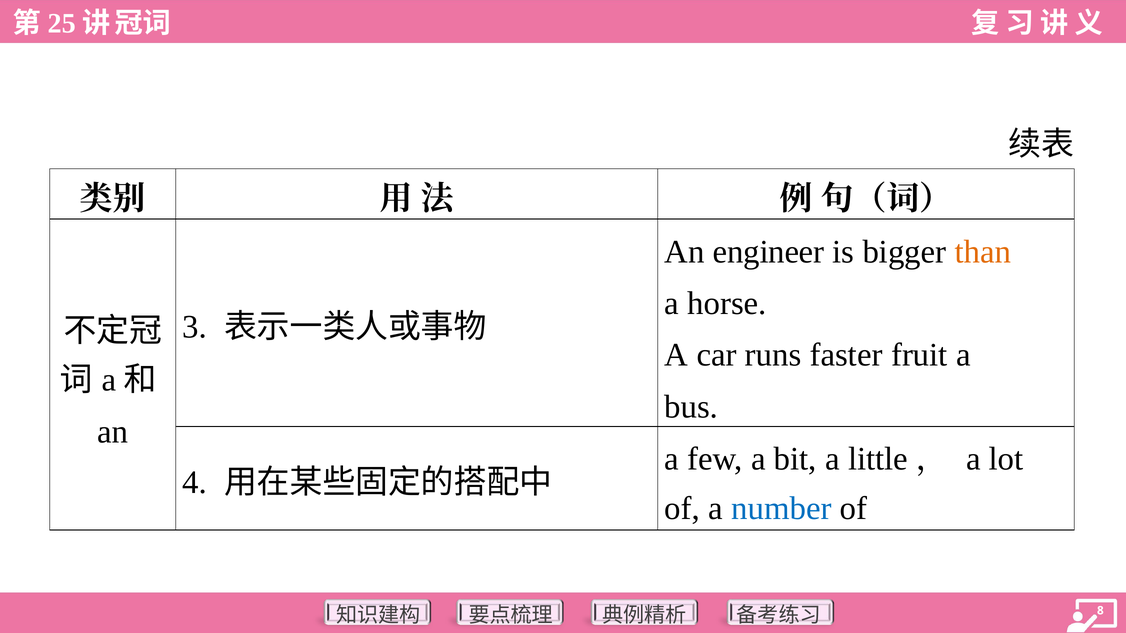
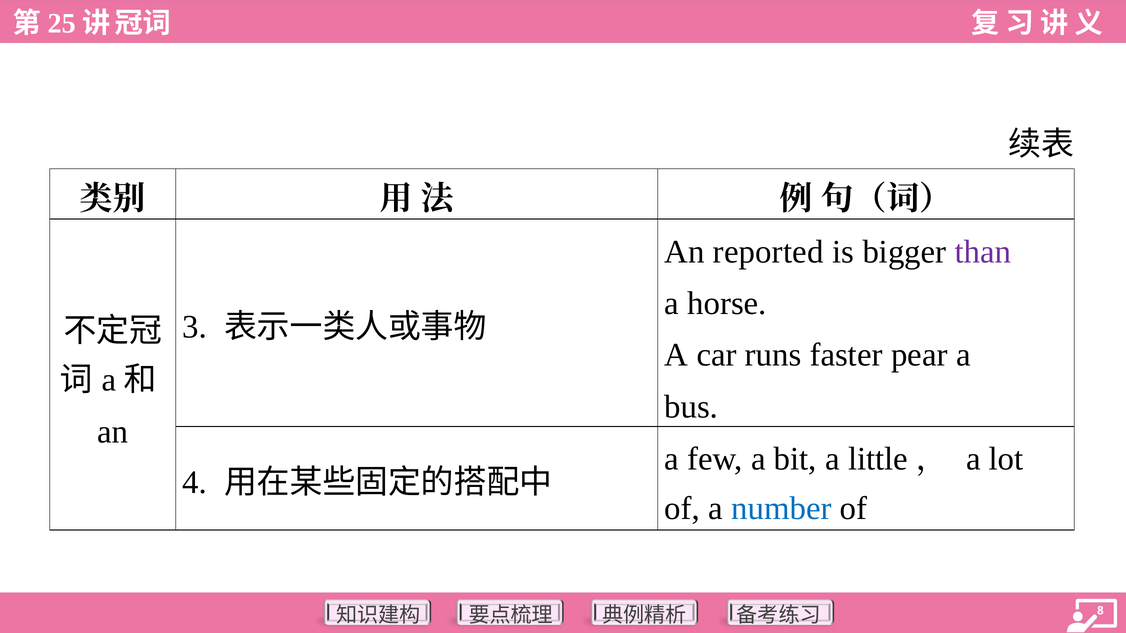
engineer: engineer -> reported
than colour: orange -> purple
fruit: fruit -> pear
